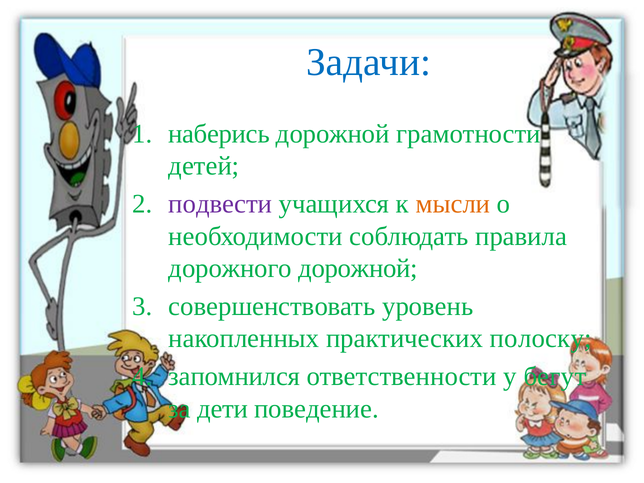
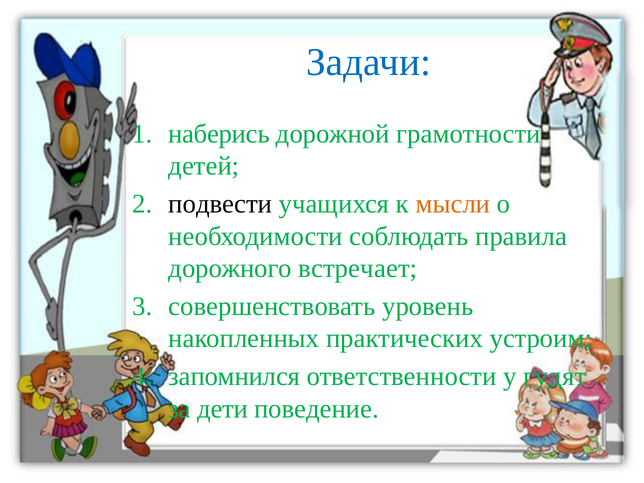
подвести colour: purple -> black
дорожного дорожной: дорожной -> встречает
полоску: полоску -> устроим
бегут: бегут -> гудят
